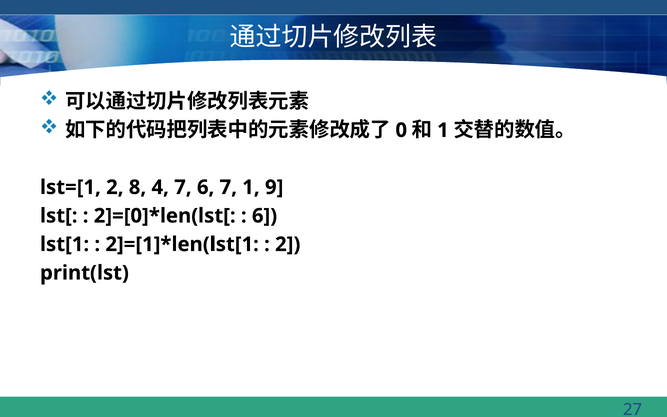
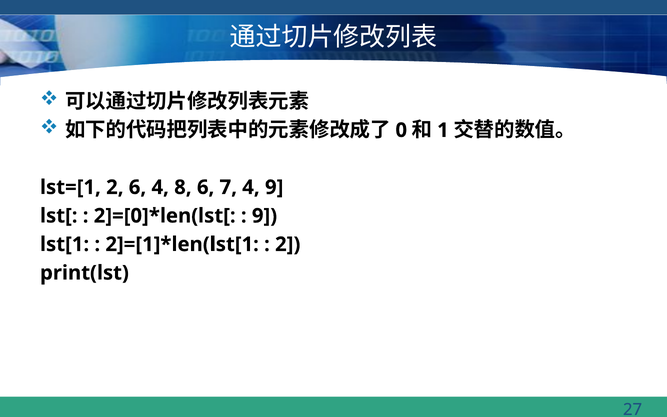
2 8: 8 -> 6
4 7: 7 -> 8
7 1: 1 -> 4
6 at (265, 216): 6 -> 9
